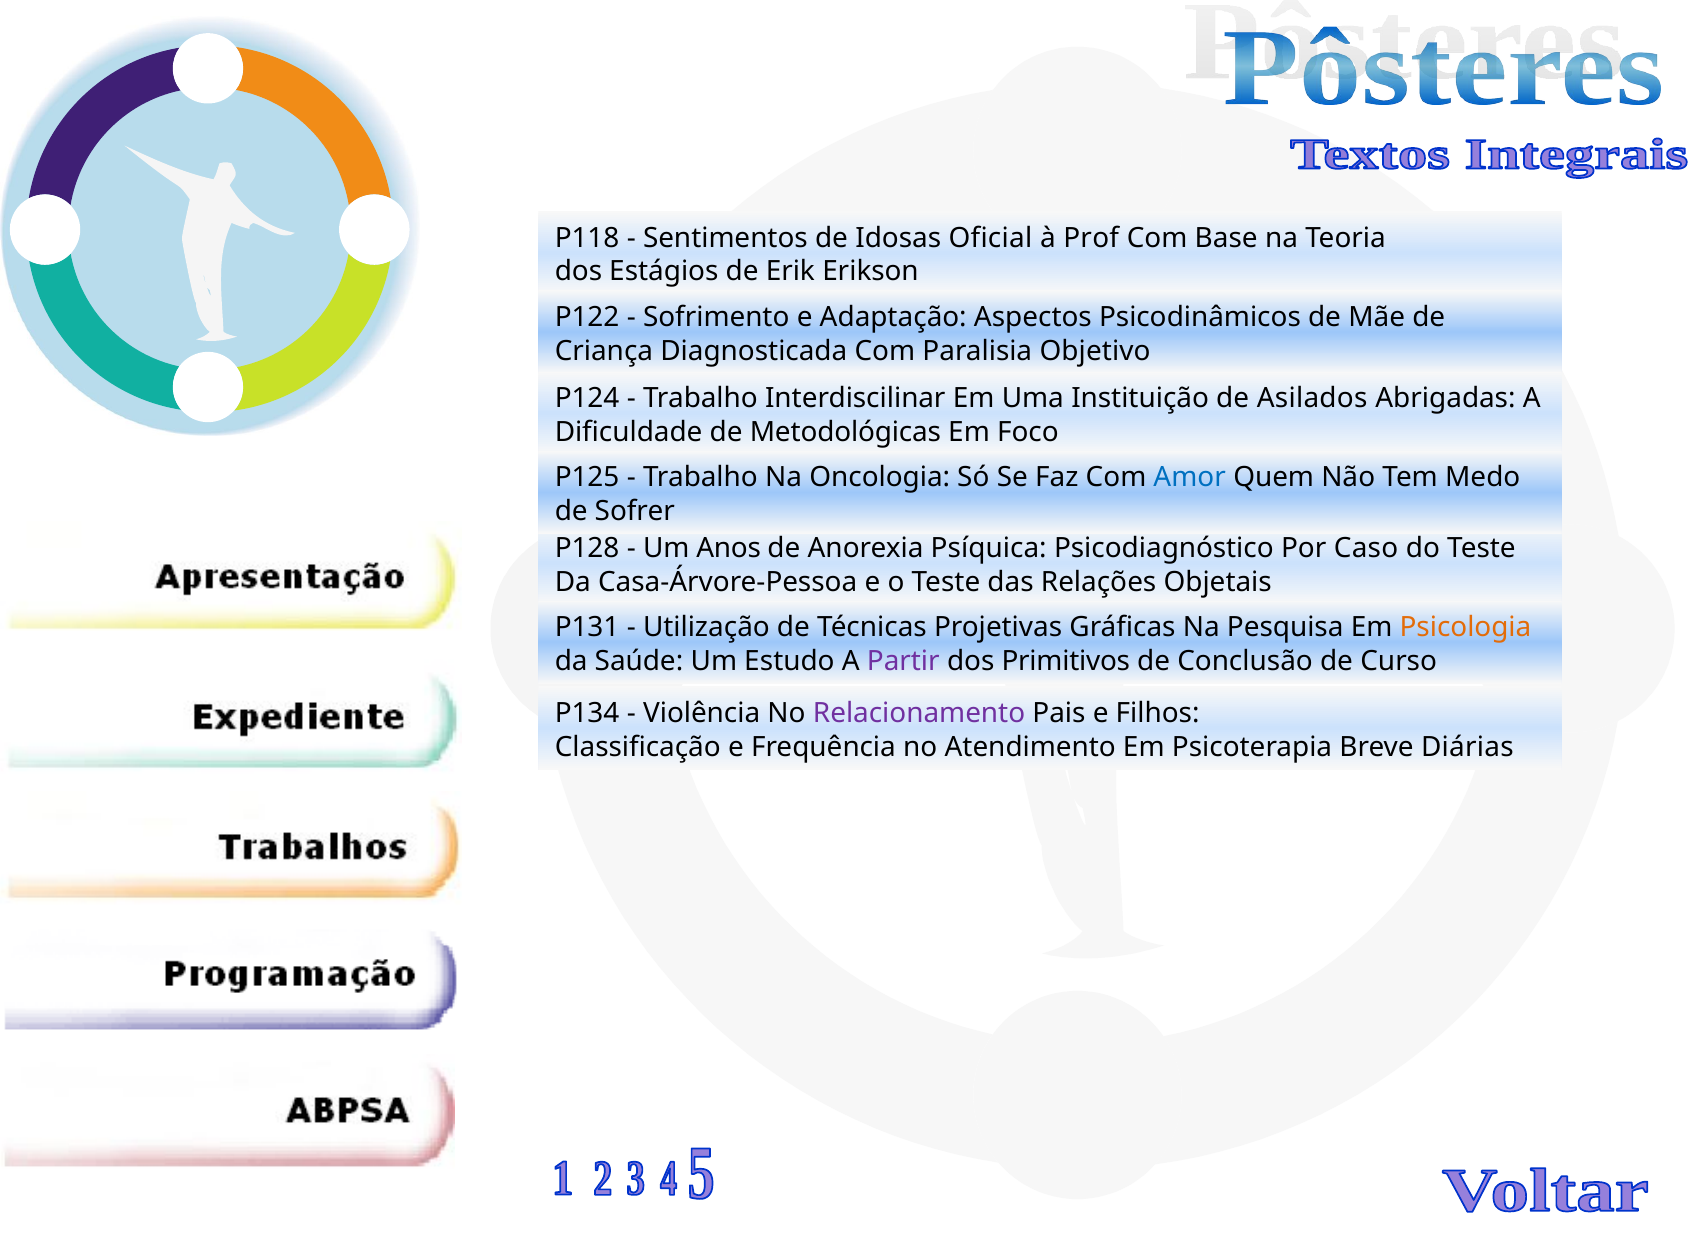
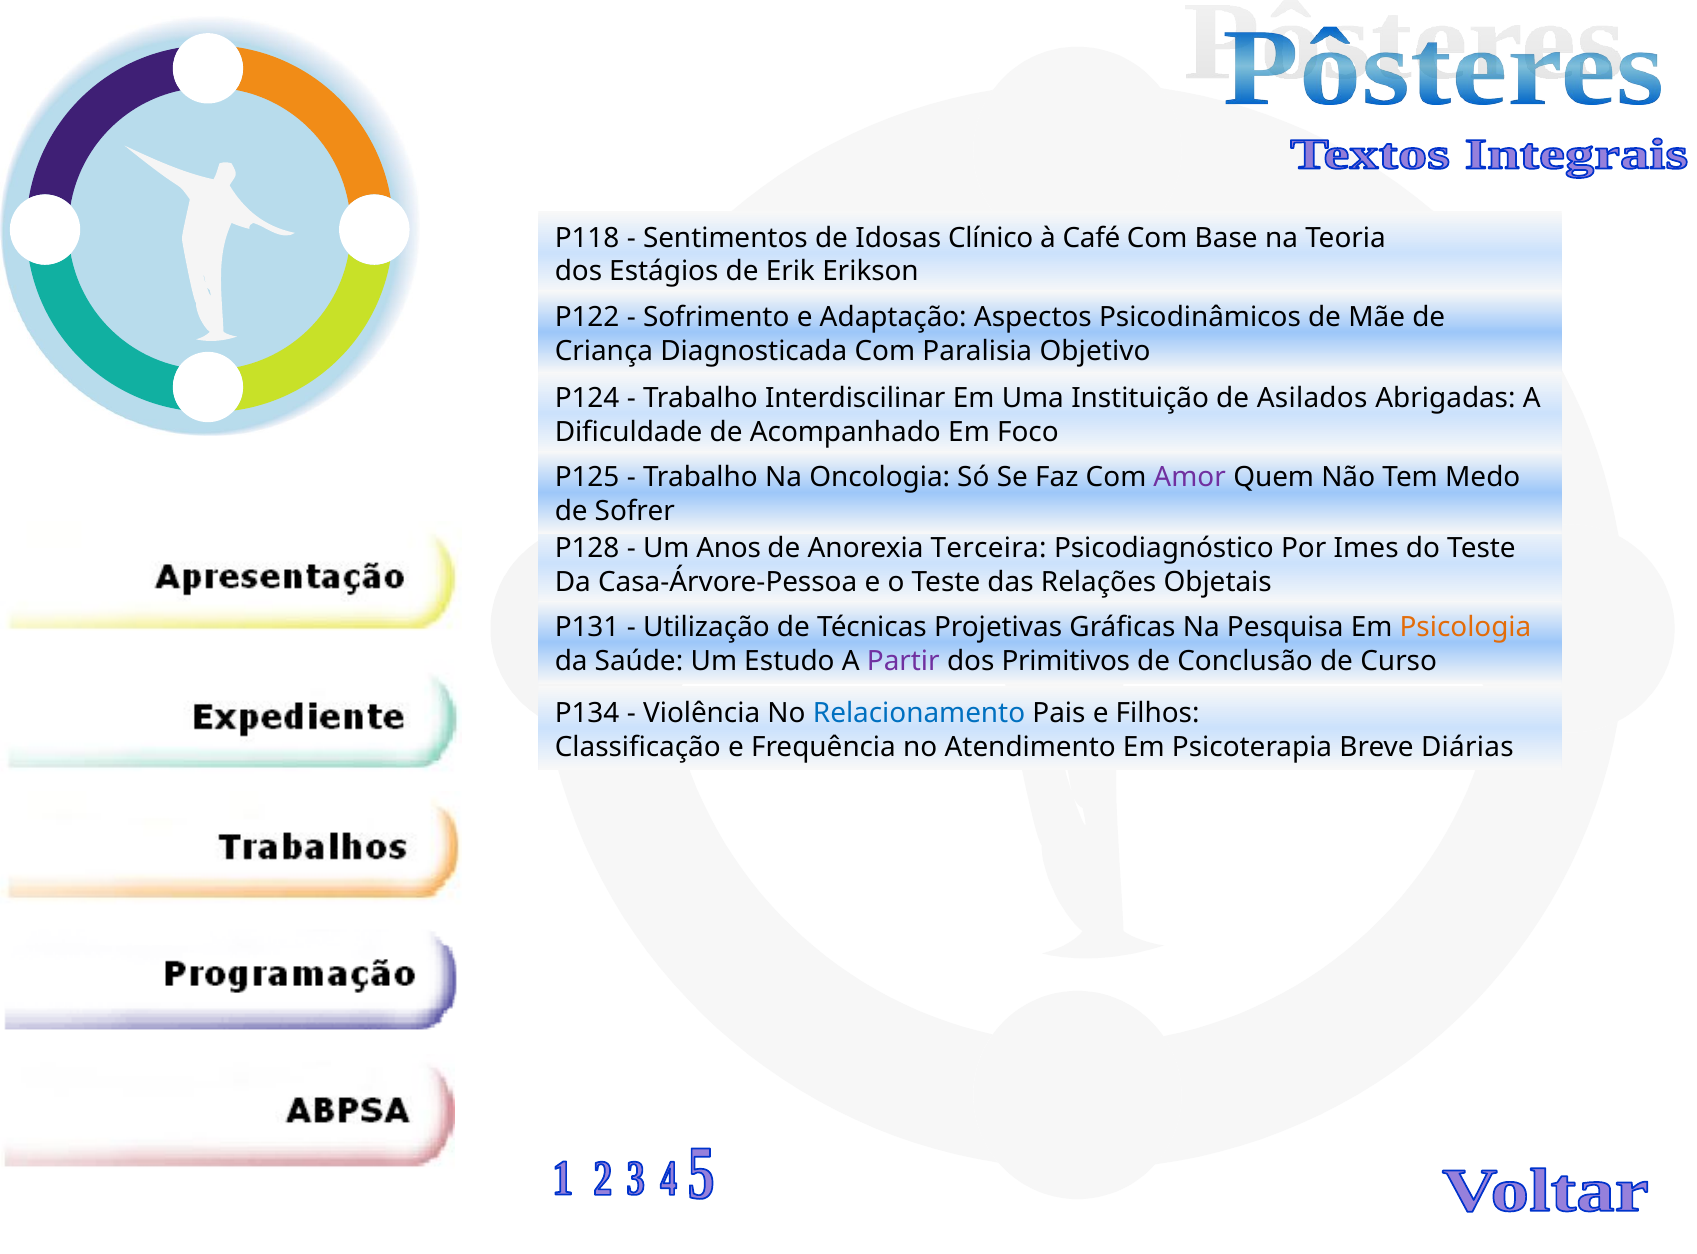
Oficial: Oficial -> Clínico
Prof: Prof -> Café
Metodológicas: Metodológicas -> Acompanhado
Amor colour: blue -> purple
Psíquica: Psíquica -> Terceira
Caso: Caso -> Imes
Relacionamento colour: purple -> blue
